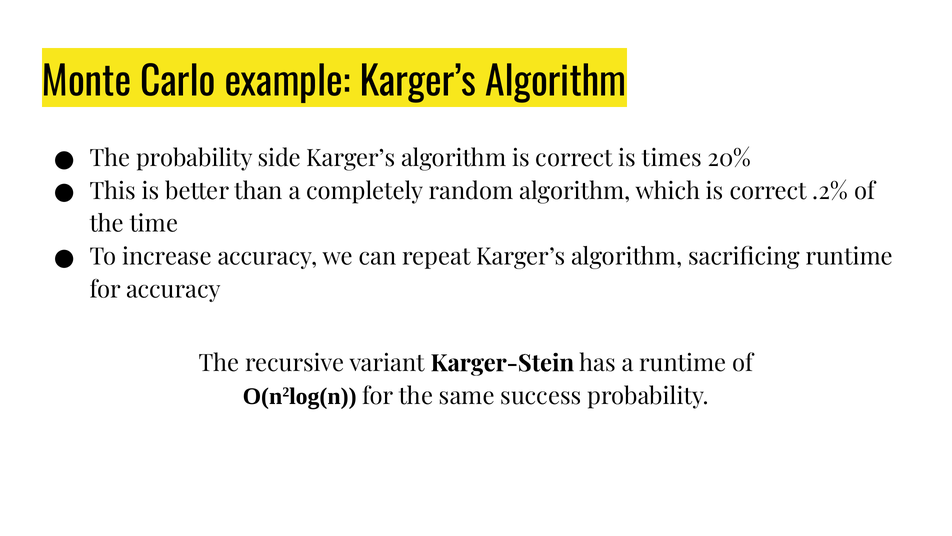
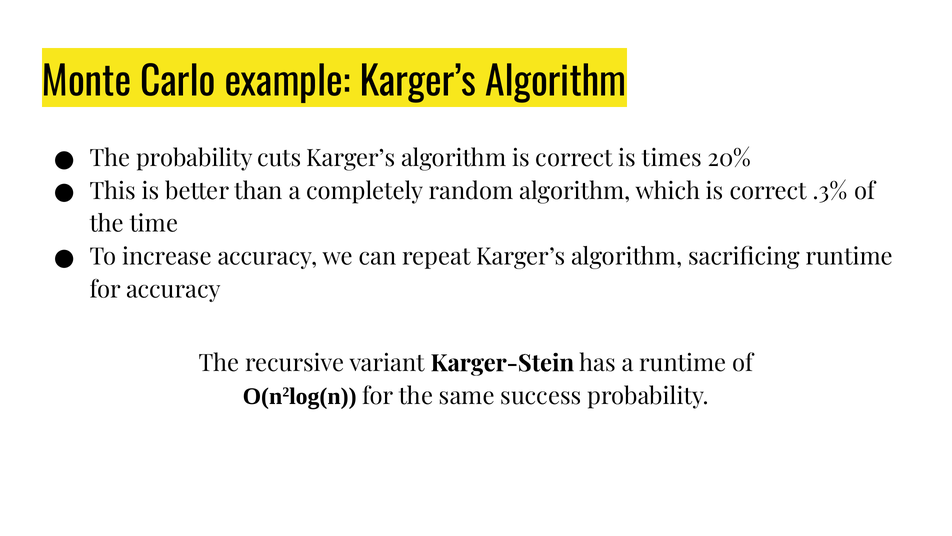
side: side -> cuts
.2%: .2% -> .3%
